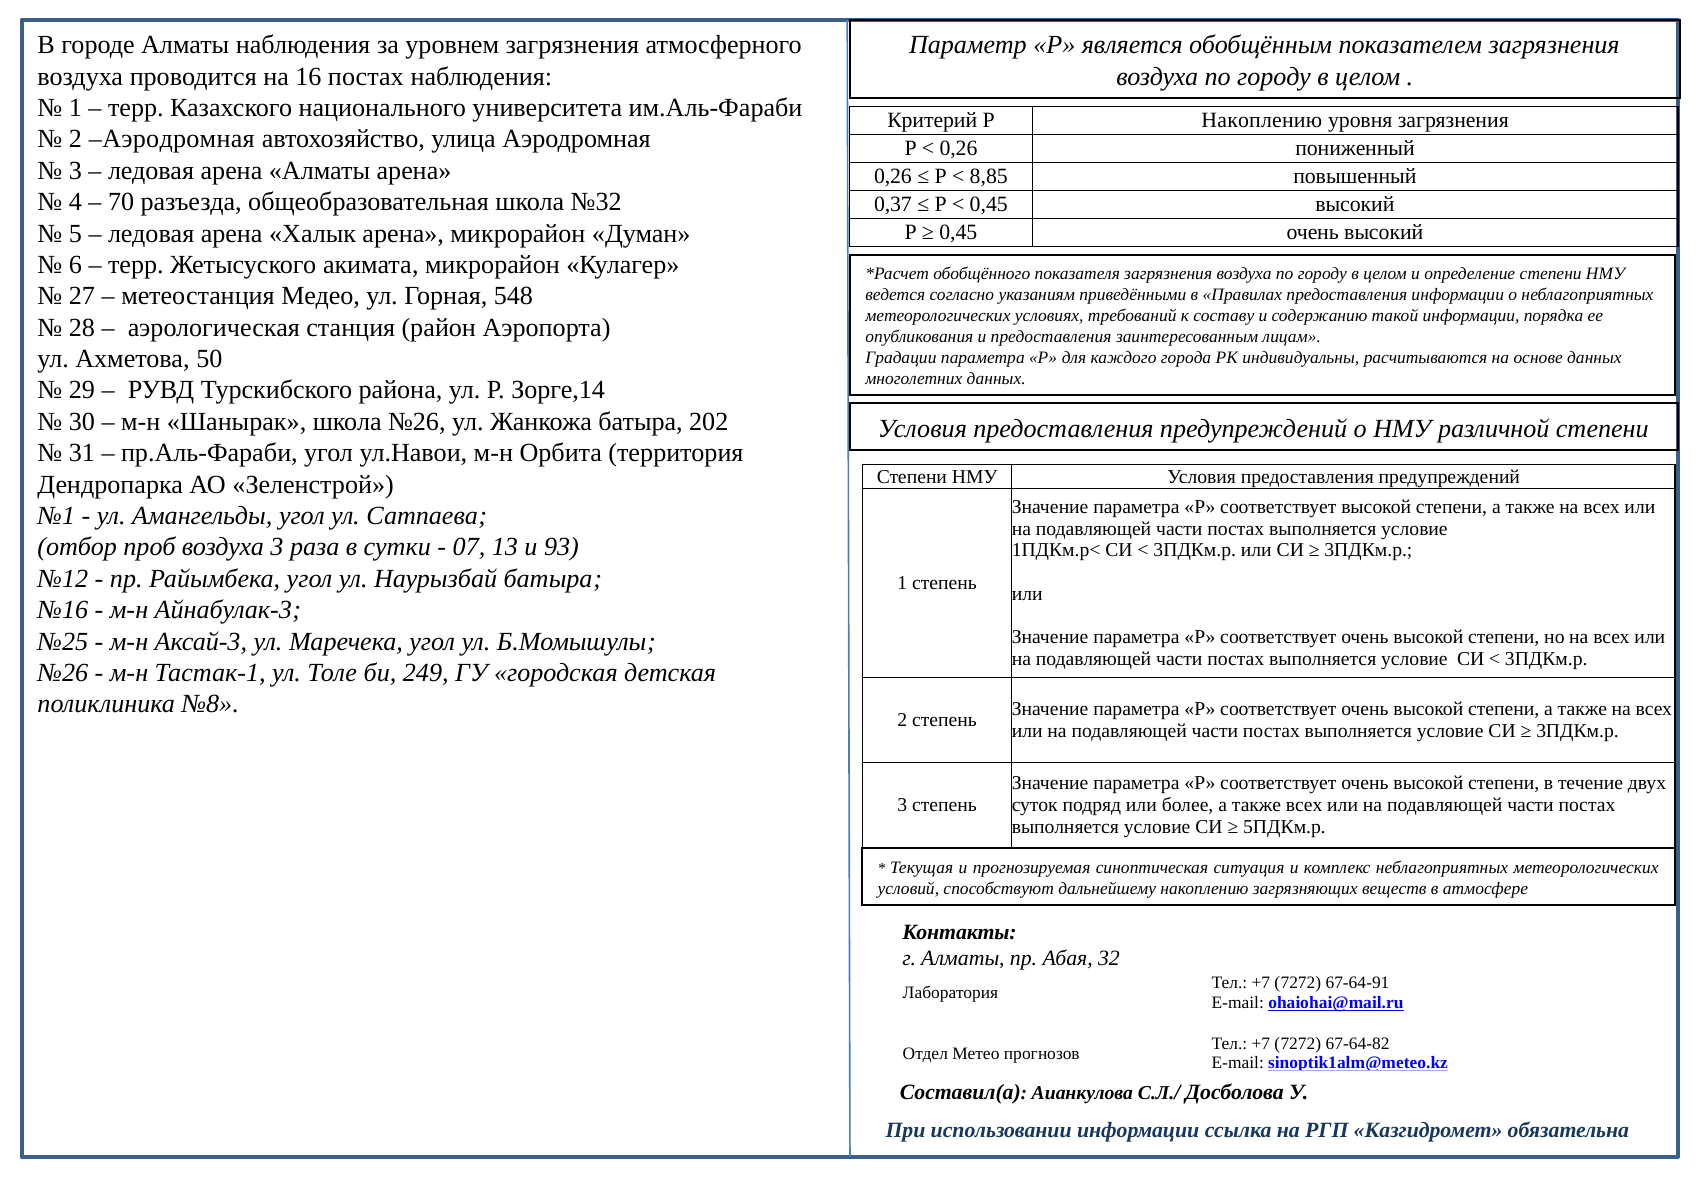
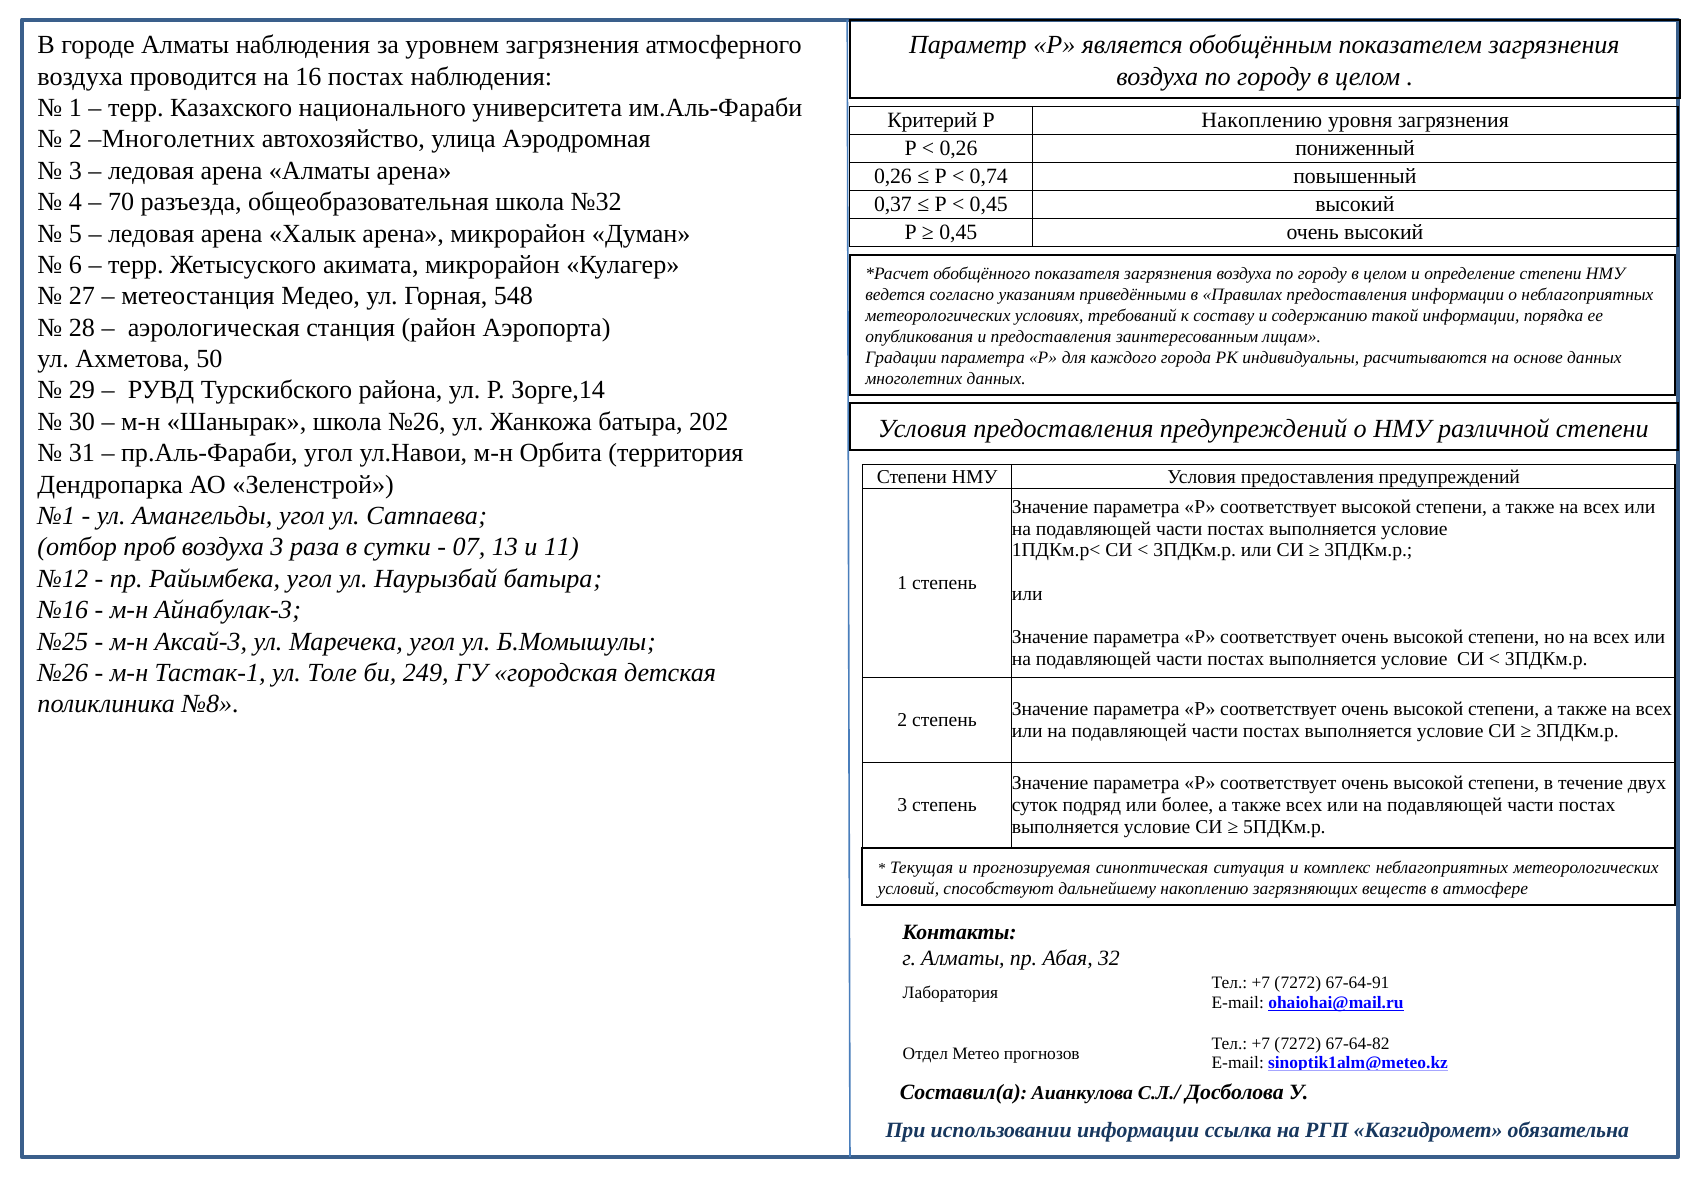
2 Аэродромная: Аэродромная -> Многолетних
8,85: 8,85 -> 0,74
93: 93 -> 11
